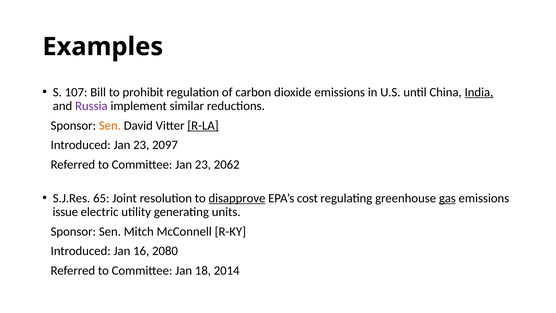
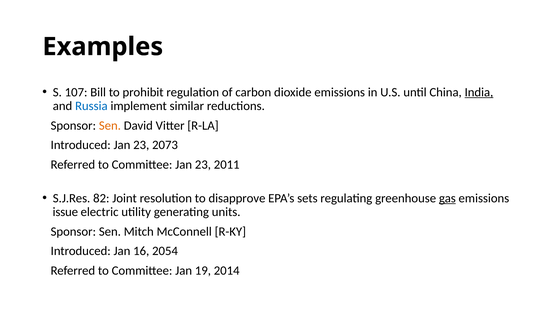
Russia colour: purple -> blue
R-LA underline: present -> none
2097: 2097 -> 2073
2062: 2062 -> 2011
65: 65 -> 82
disapprove underline: present -> none
cost: cost -> sets
2080: 2080 -> 2054
18: 18 -> 19
